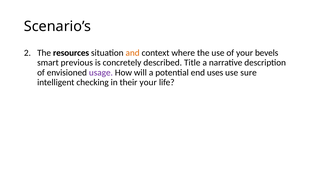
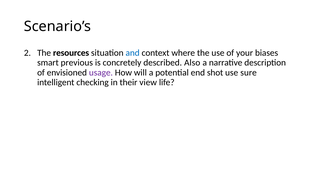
and colour: orange -> blue
bevels: bevels -> biases
Title: Title -> Also
uses: uses -> shot
their your: your -> view
